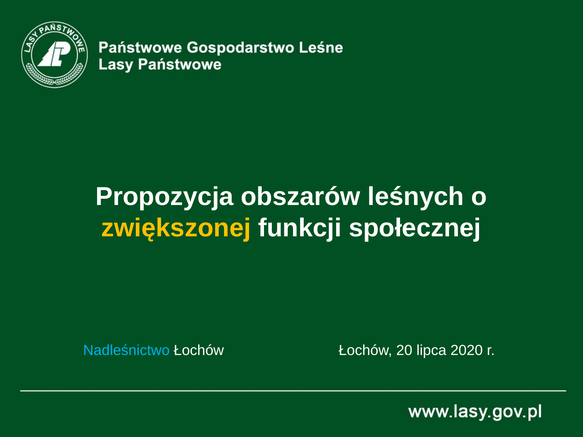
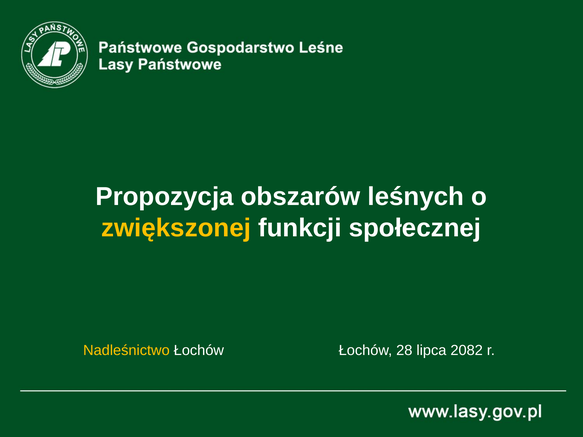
Nadleśnictwo colour: light blue -> yellow
20: 20 -> 28
2020: 2020 -> 2082
